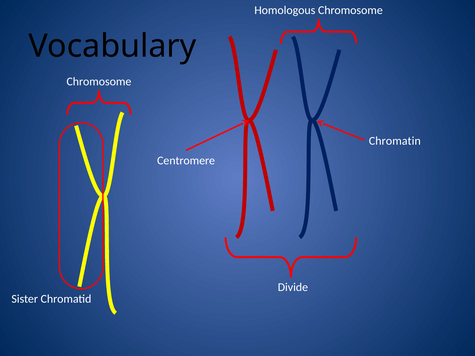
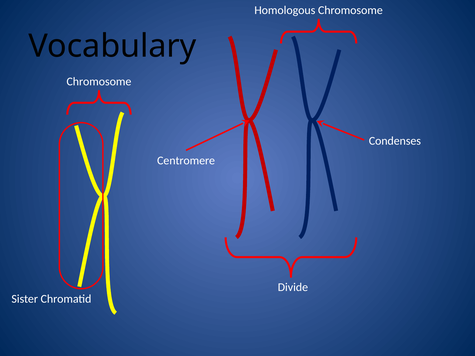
Chromatin: Chromatin -> Condenses
